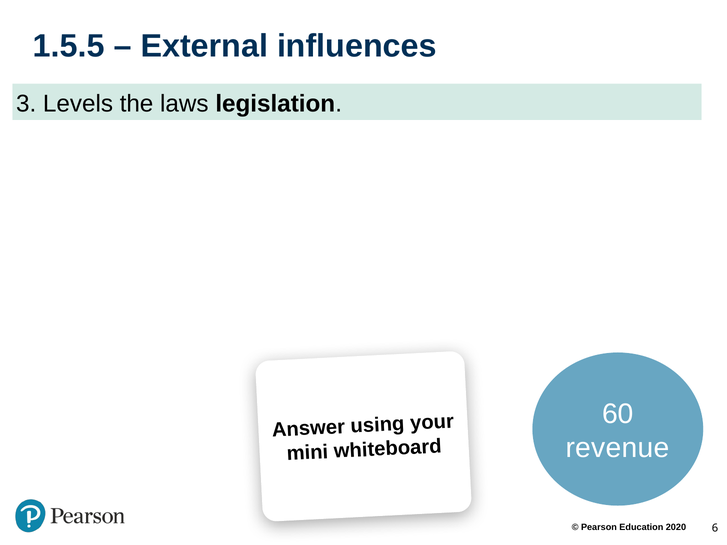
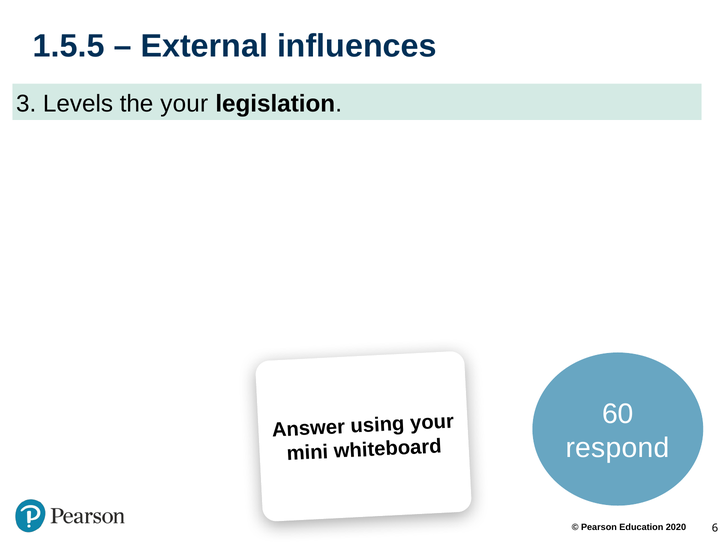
the laws: laws -> your
revenue: revenue -> respond
